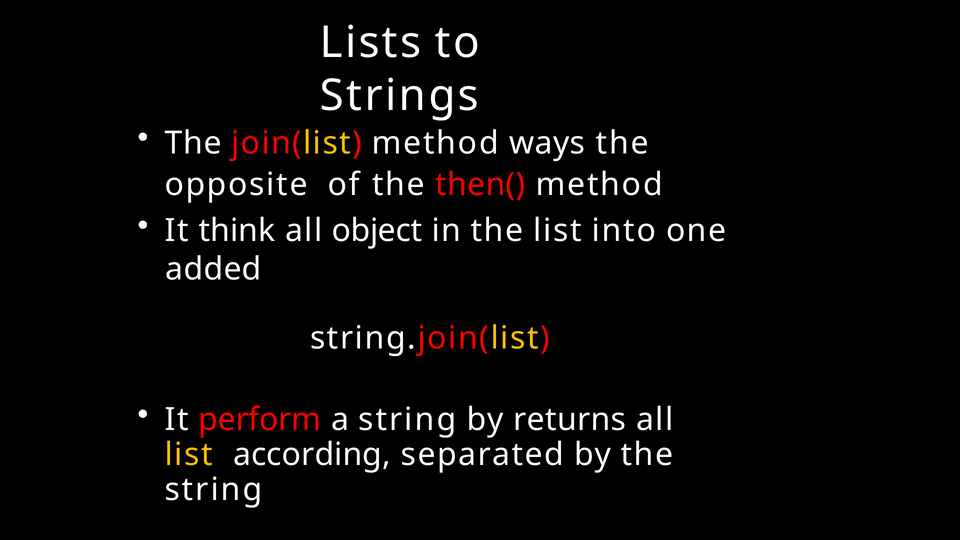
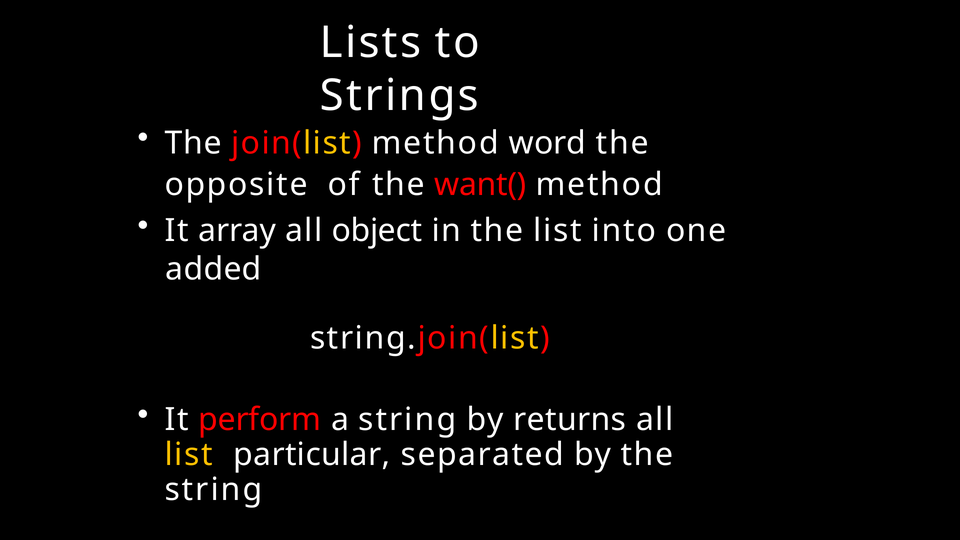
ways: ways -> word
then(: then( -> want(
think: think -> array
according: according -> particular
